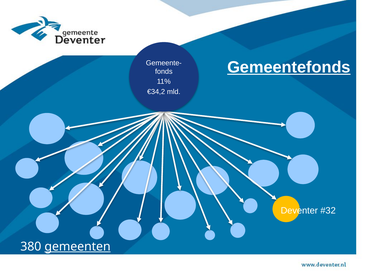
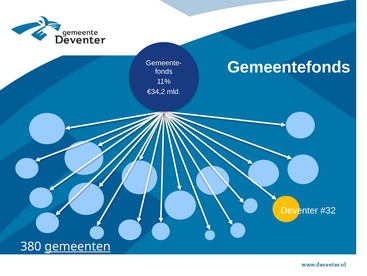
Gemeentefonds underline: present -> none
